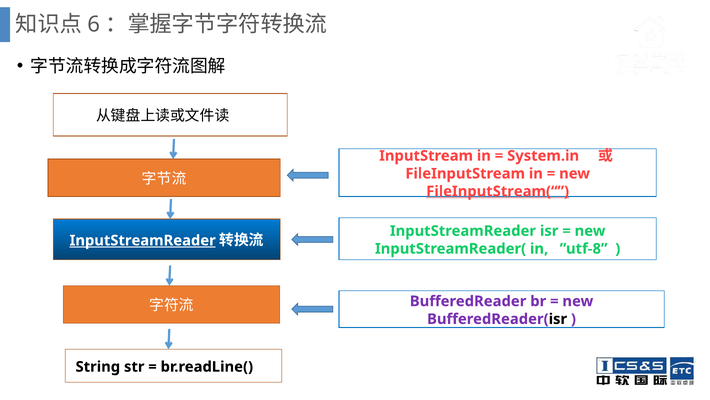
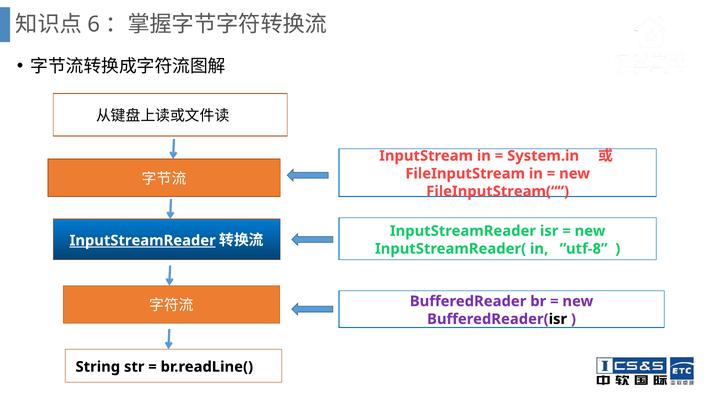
FileInputStream(“ underline: present -> none
